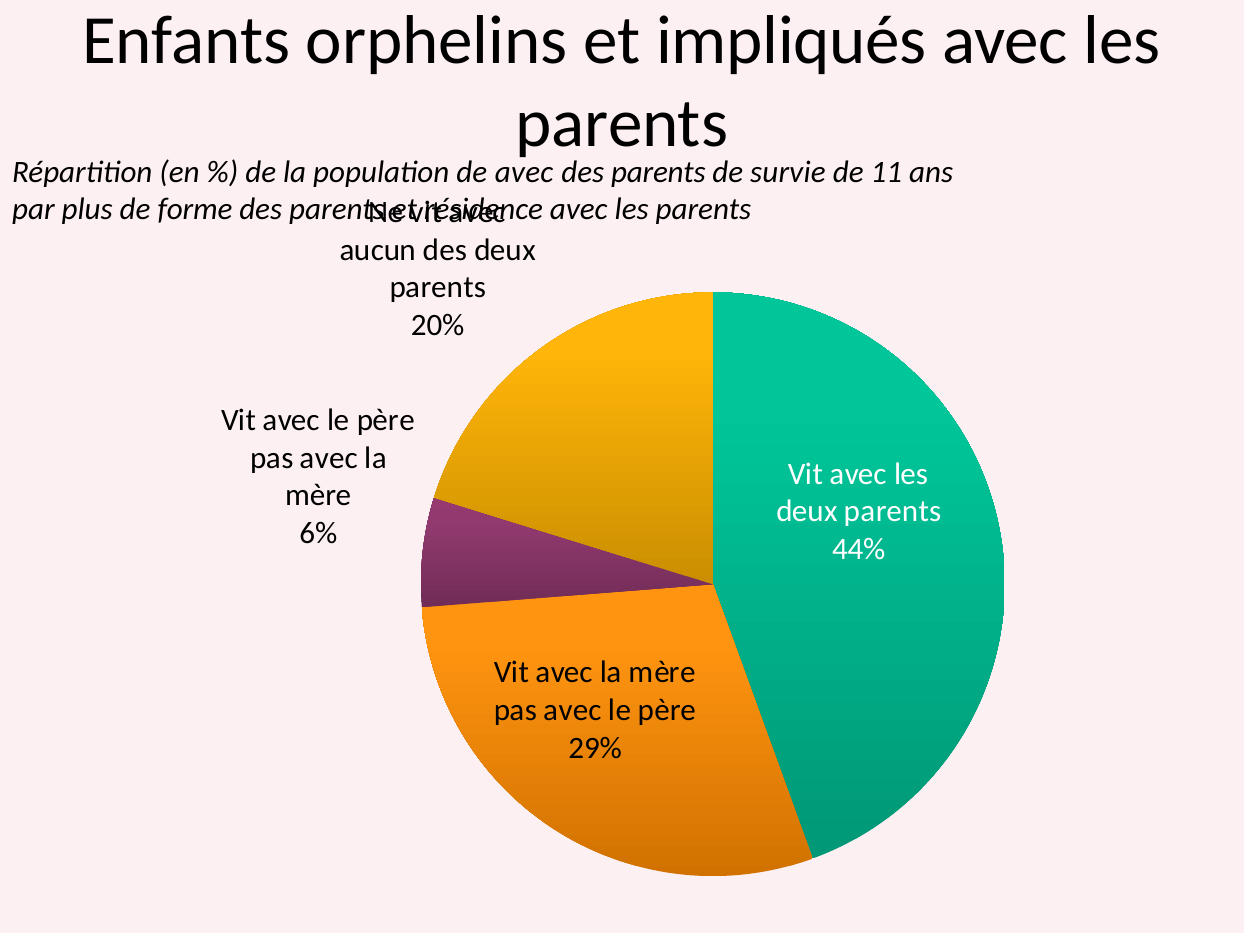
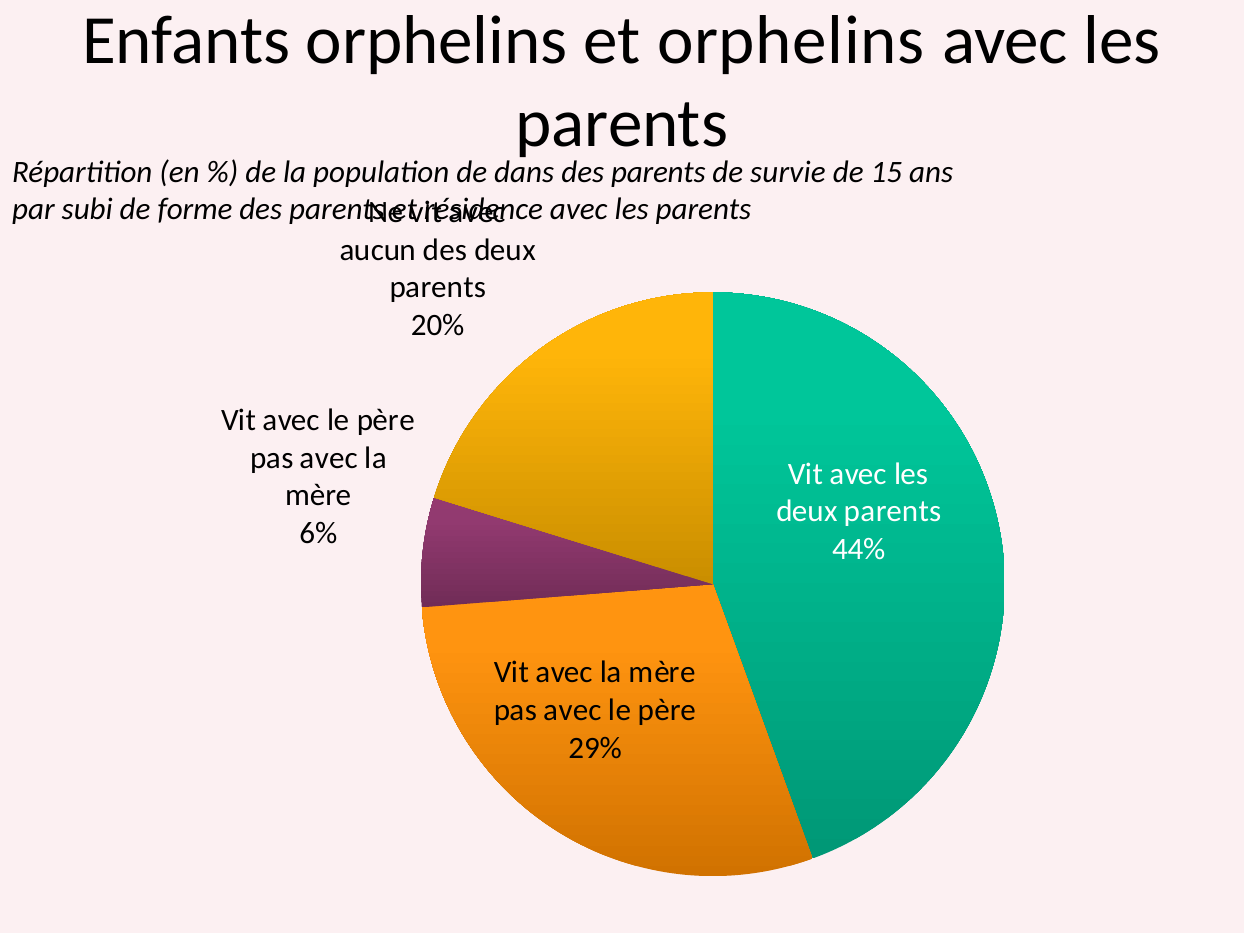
et impliqués: impliqués -> orphelins
de avec: avec -> dans
11: 11 -> 15
plus: plus -> subi
